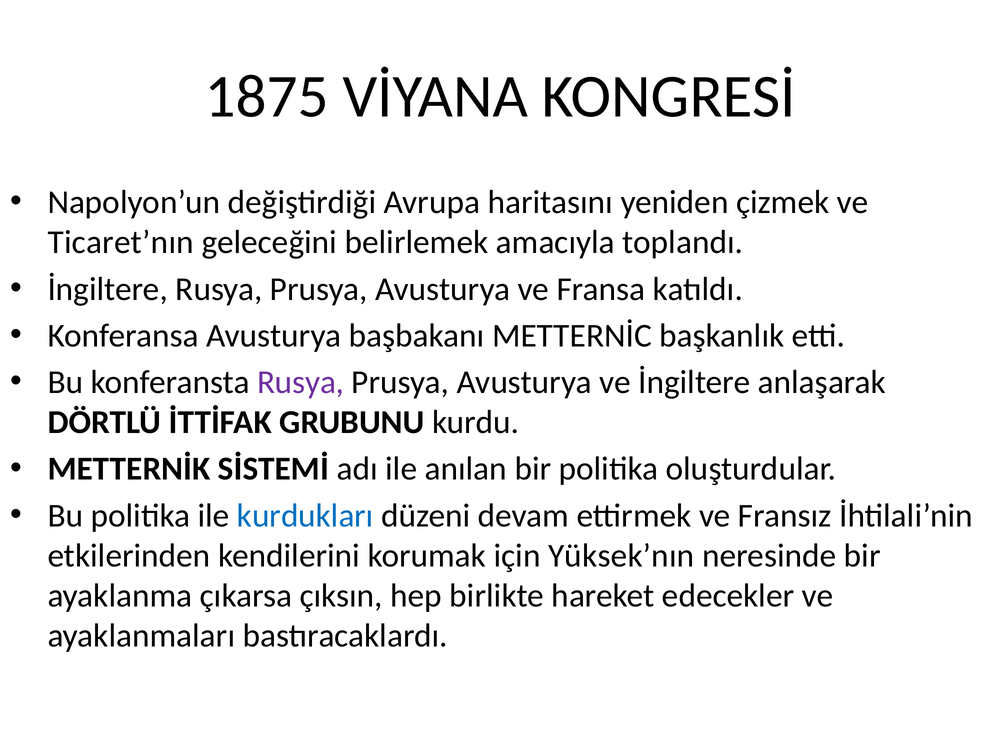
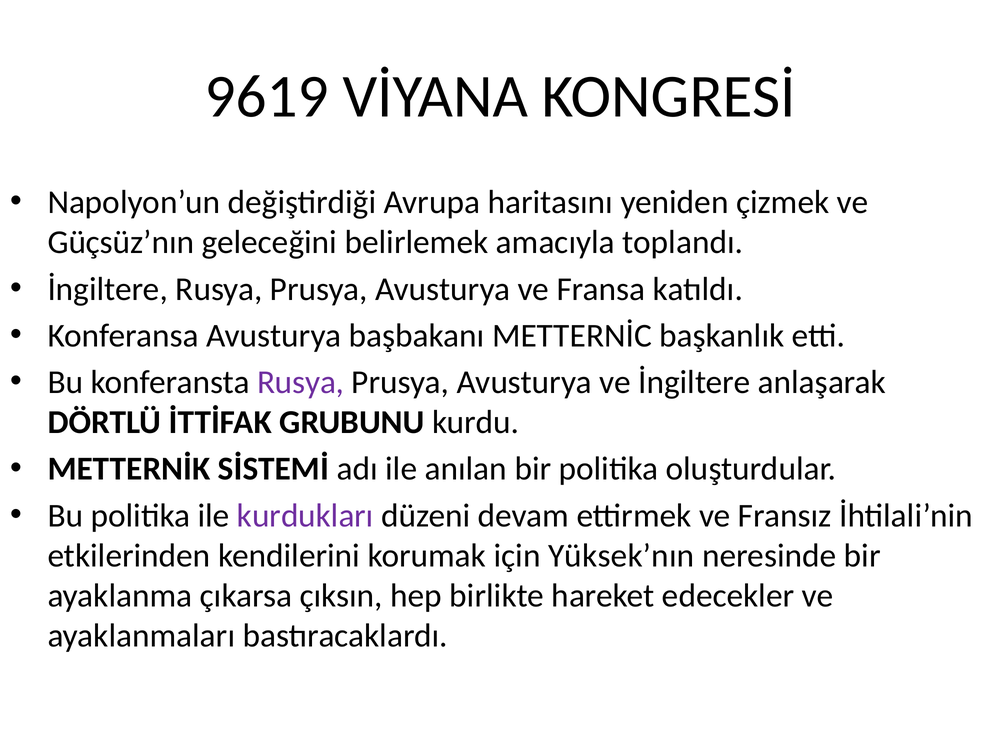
1875: 1875 -> 9619
Ticaret’nın: Ticaret’nın -> Güçsüz’nın
kurdukları colour: blue -> purple
